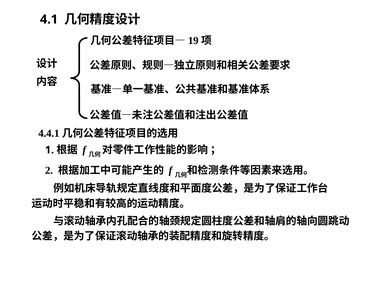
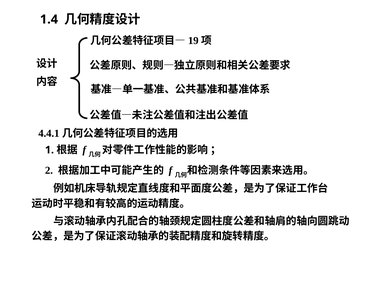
4.1: 4.1 -> 1.4
